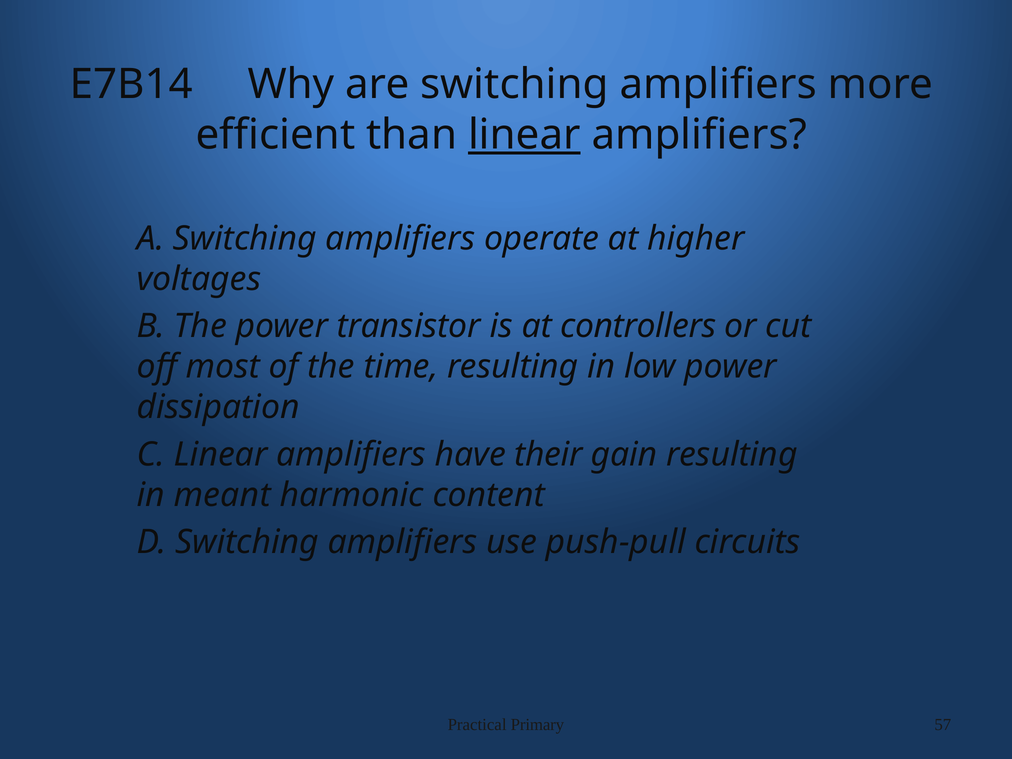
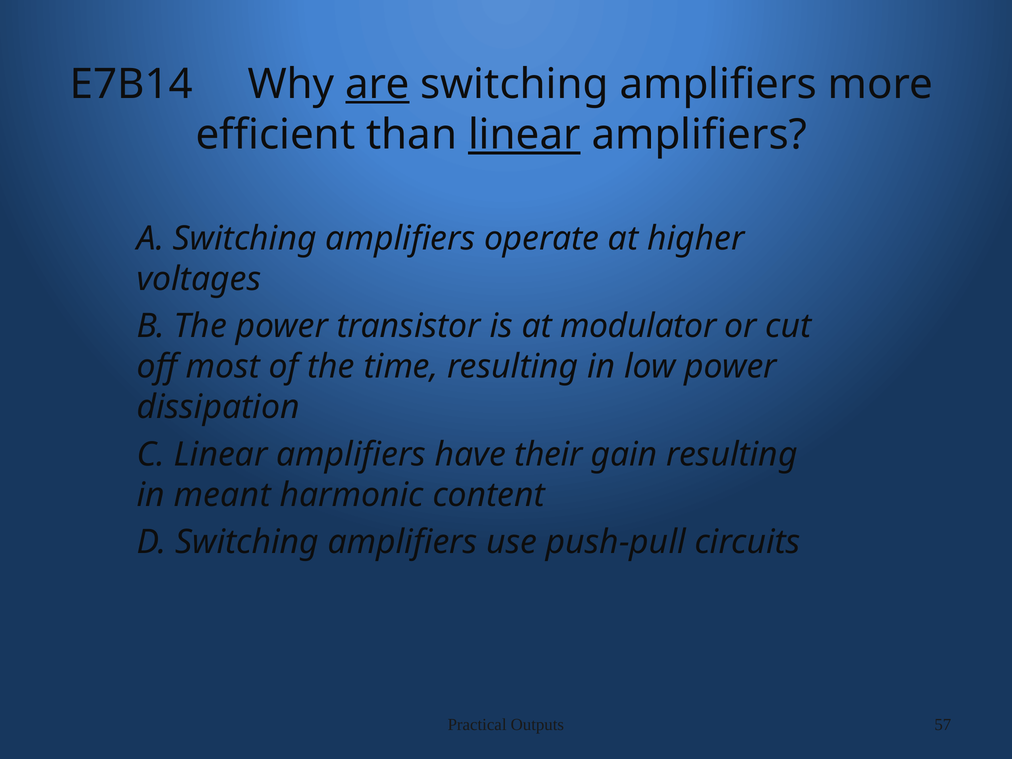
are underline: none -> present
controllers: controllers -> modulator
Primary: Primary -> Outputs
